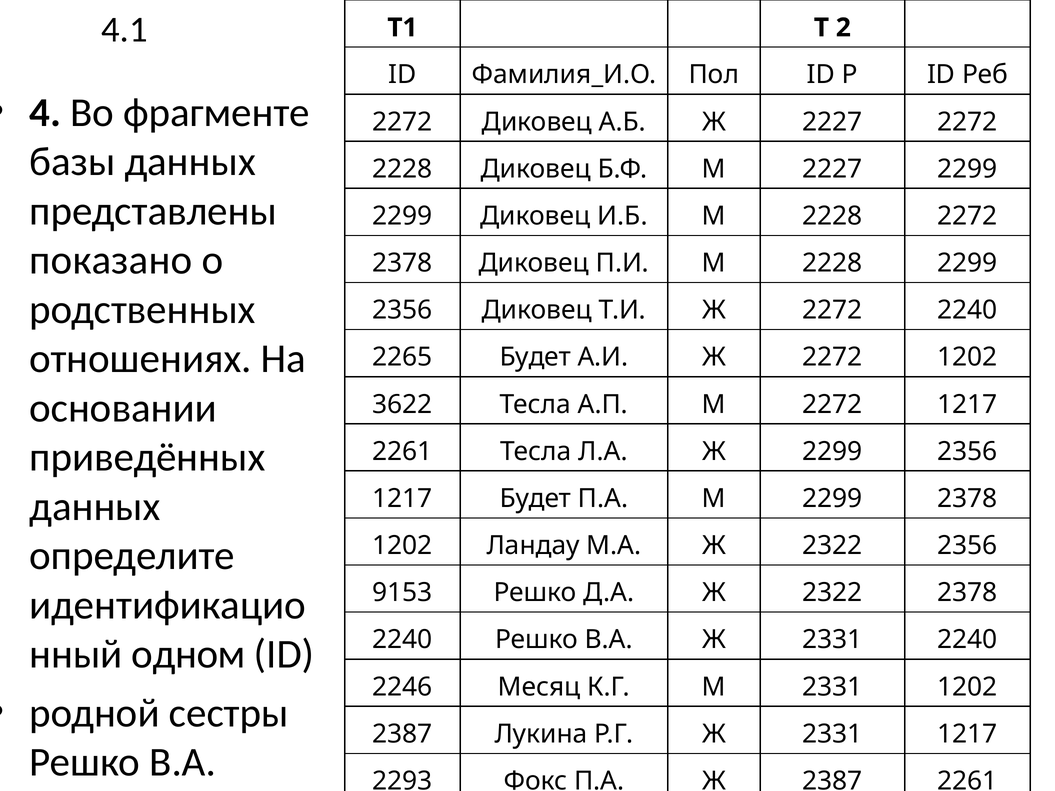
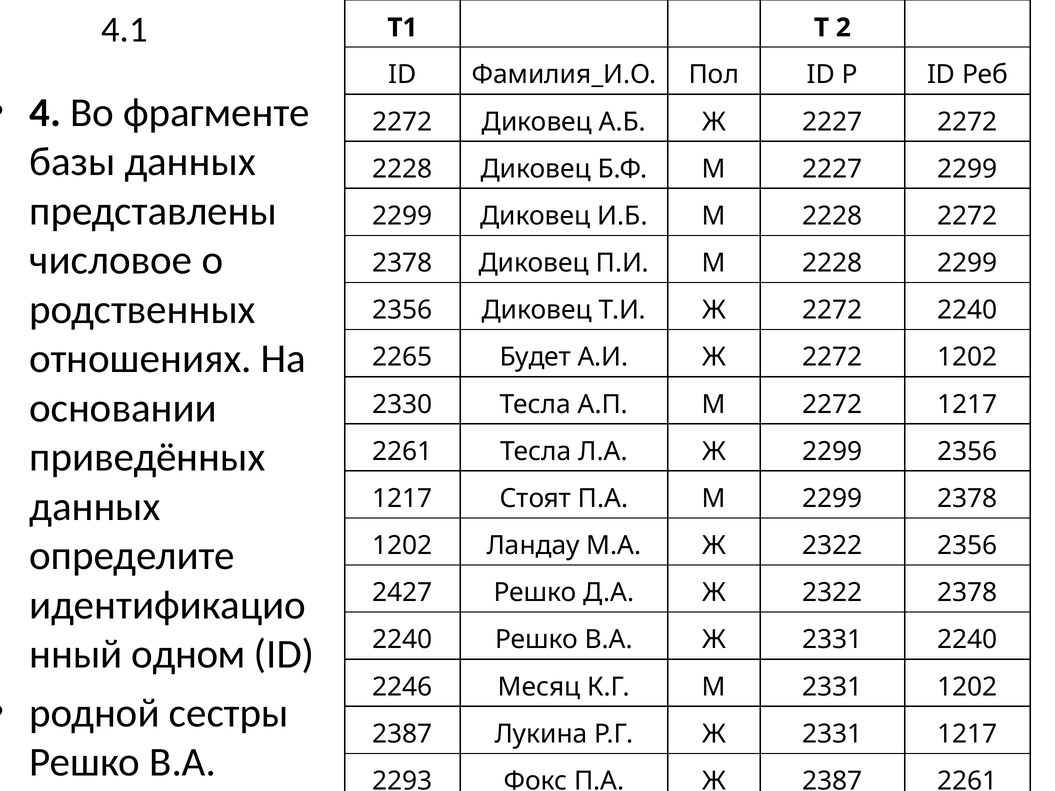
показано: показано -> числовое
3622: 3622 -> 2330
1217 Будет: Будет -> Стоят
9153: 9153 -> 2427
